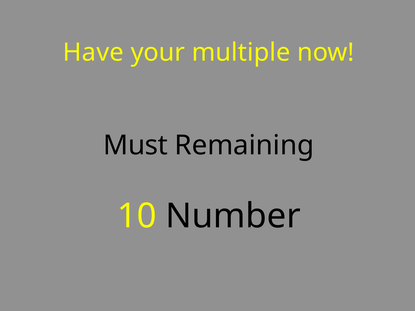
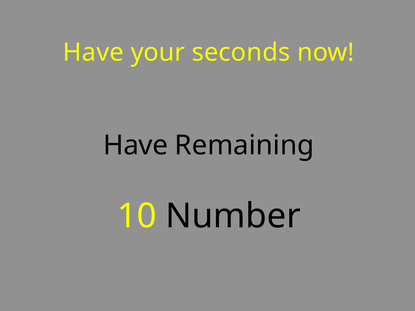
multiple: multiple -> seconds
Must at (136, 145): Must -> Have
